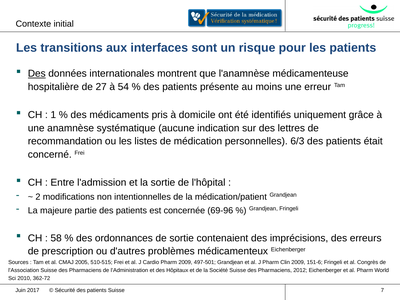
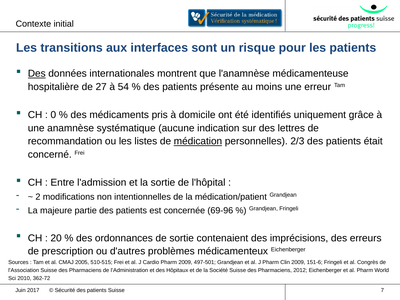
1: 1 -> 0
médication underline: none -> present
6/3: 6/3 -> 2/3
58: 58 -> 20
